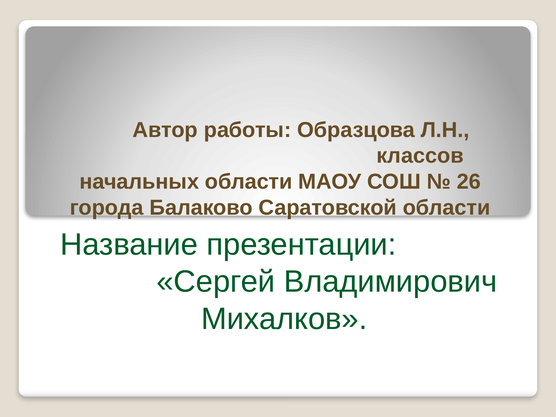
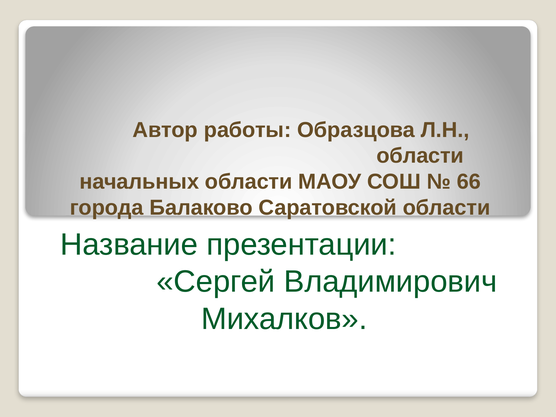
классов at (420, 156): классов -> области
26: 26 -> 66
